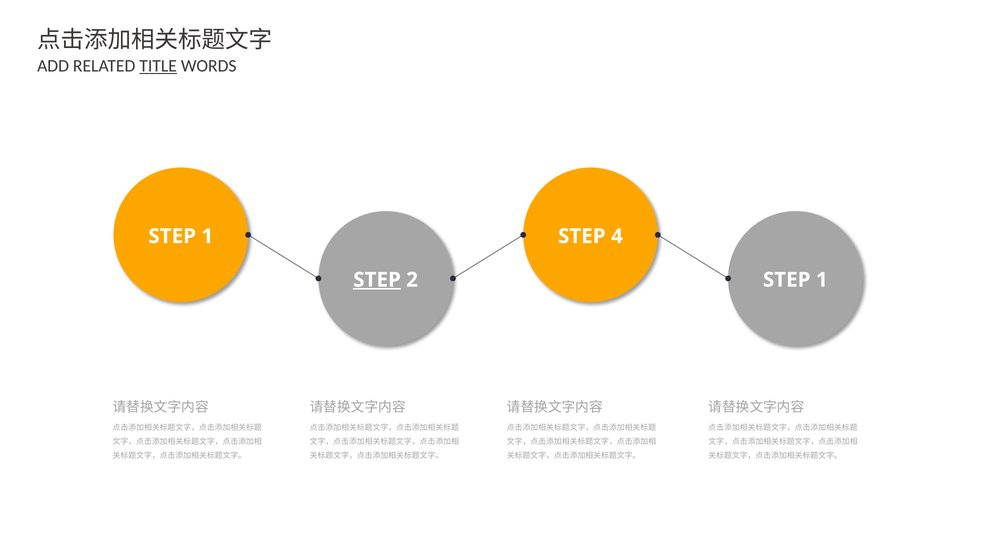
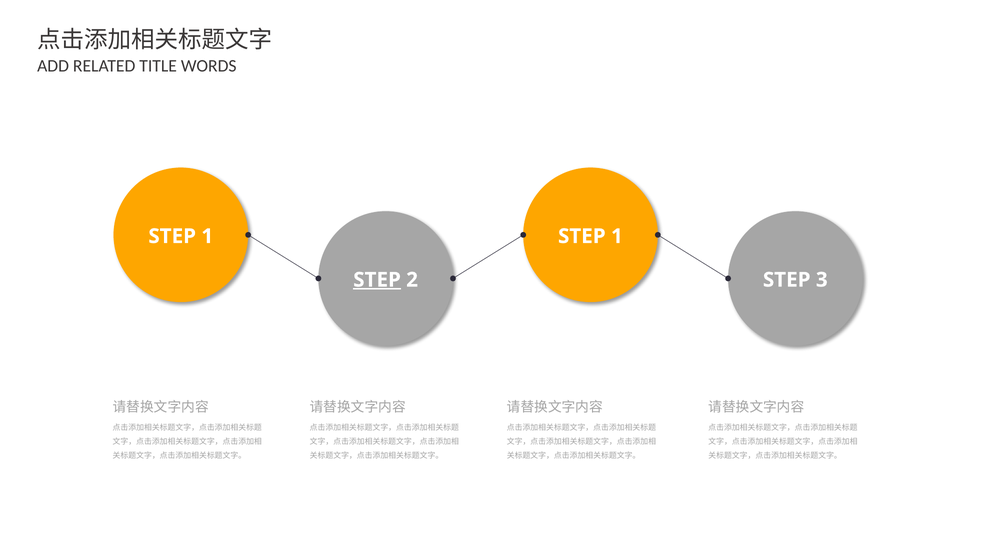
TITLE underline: present -> none
4 at (617, 236): 4 -> 1
1 at (822, 280): 1 -> 3
